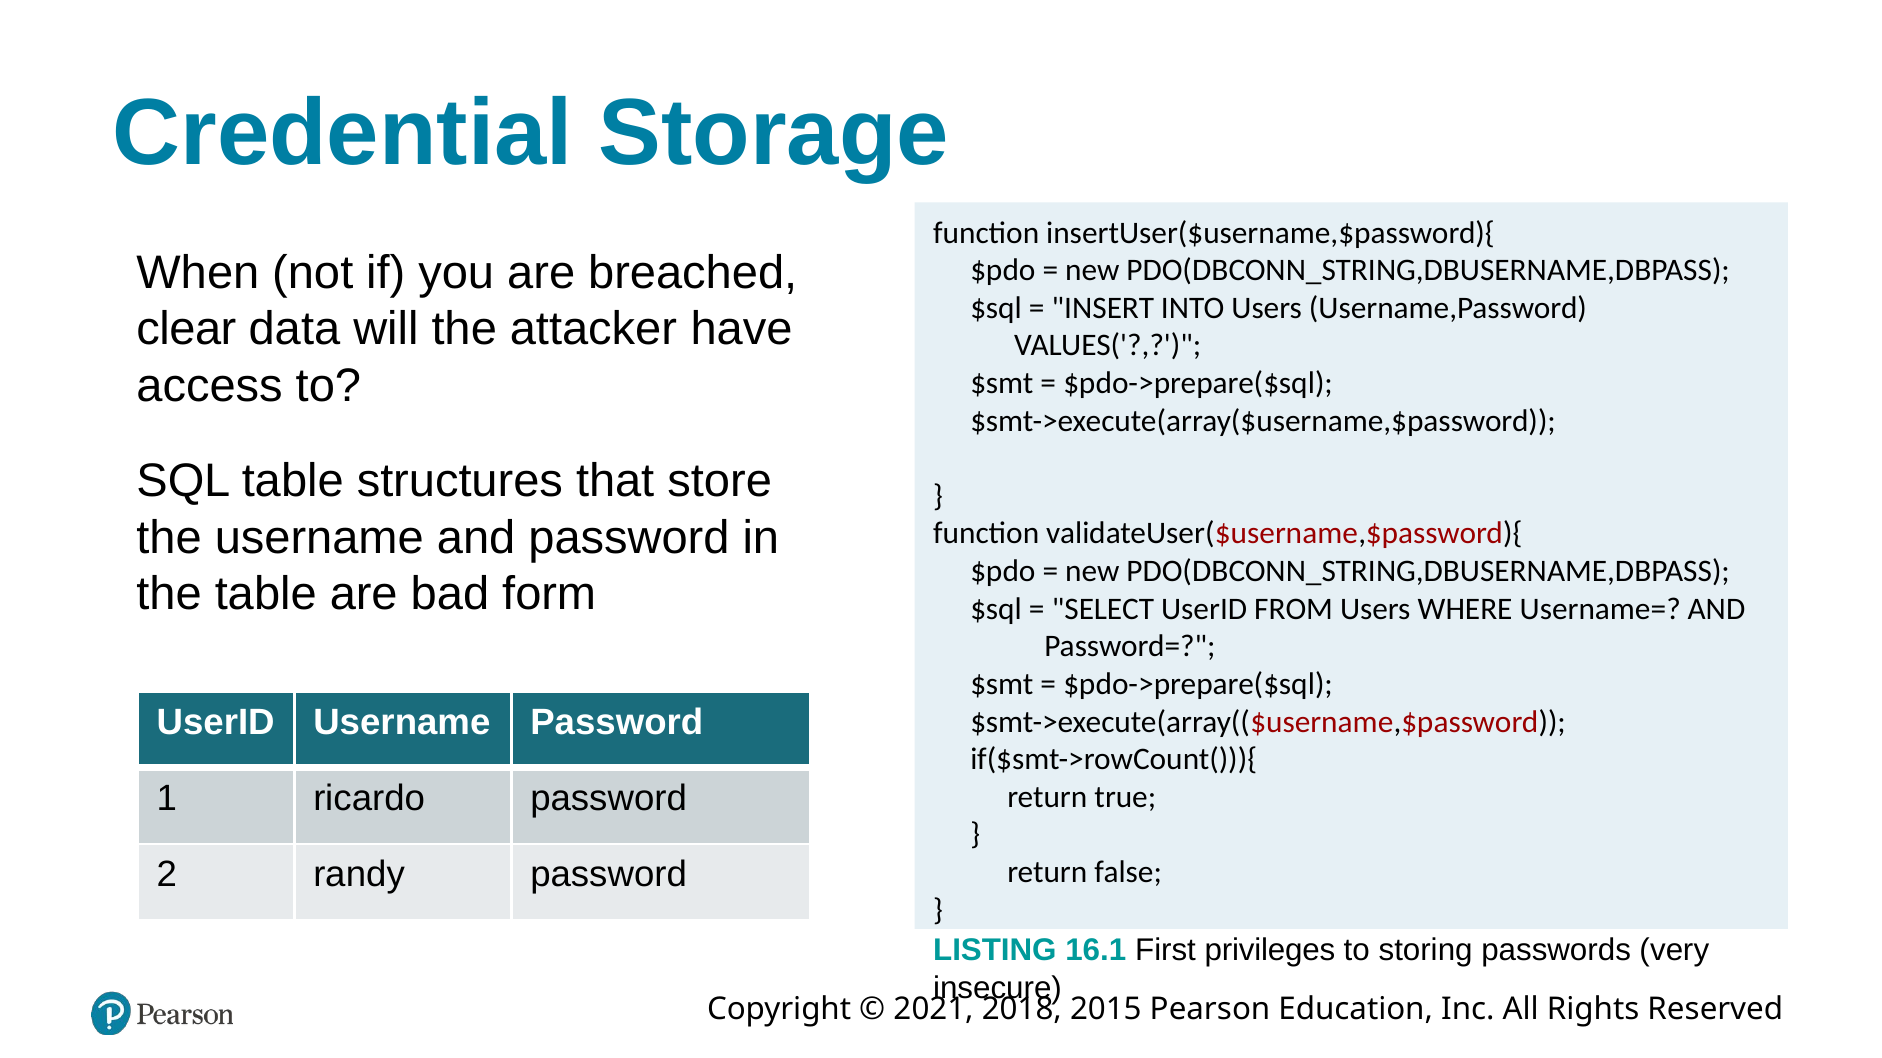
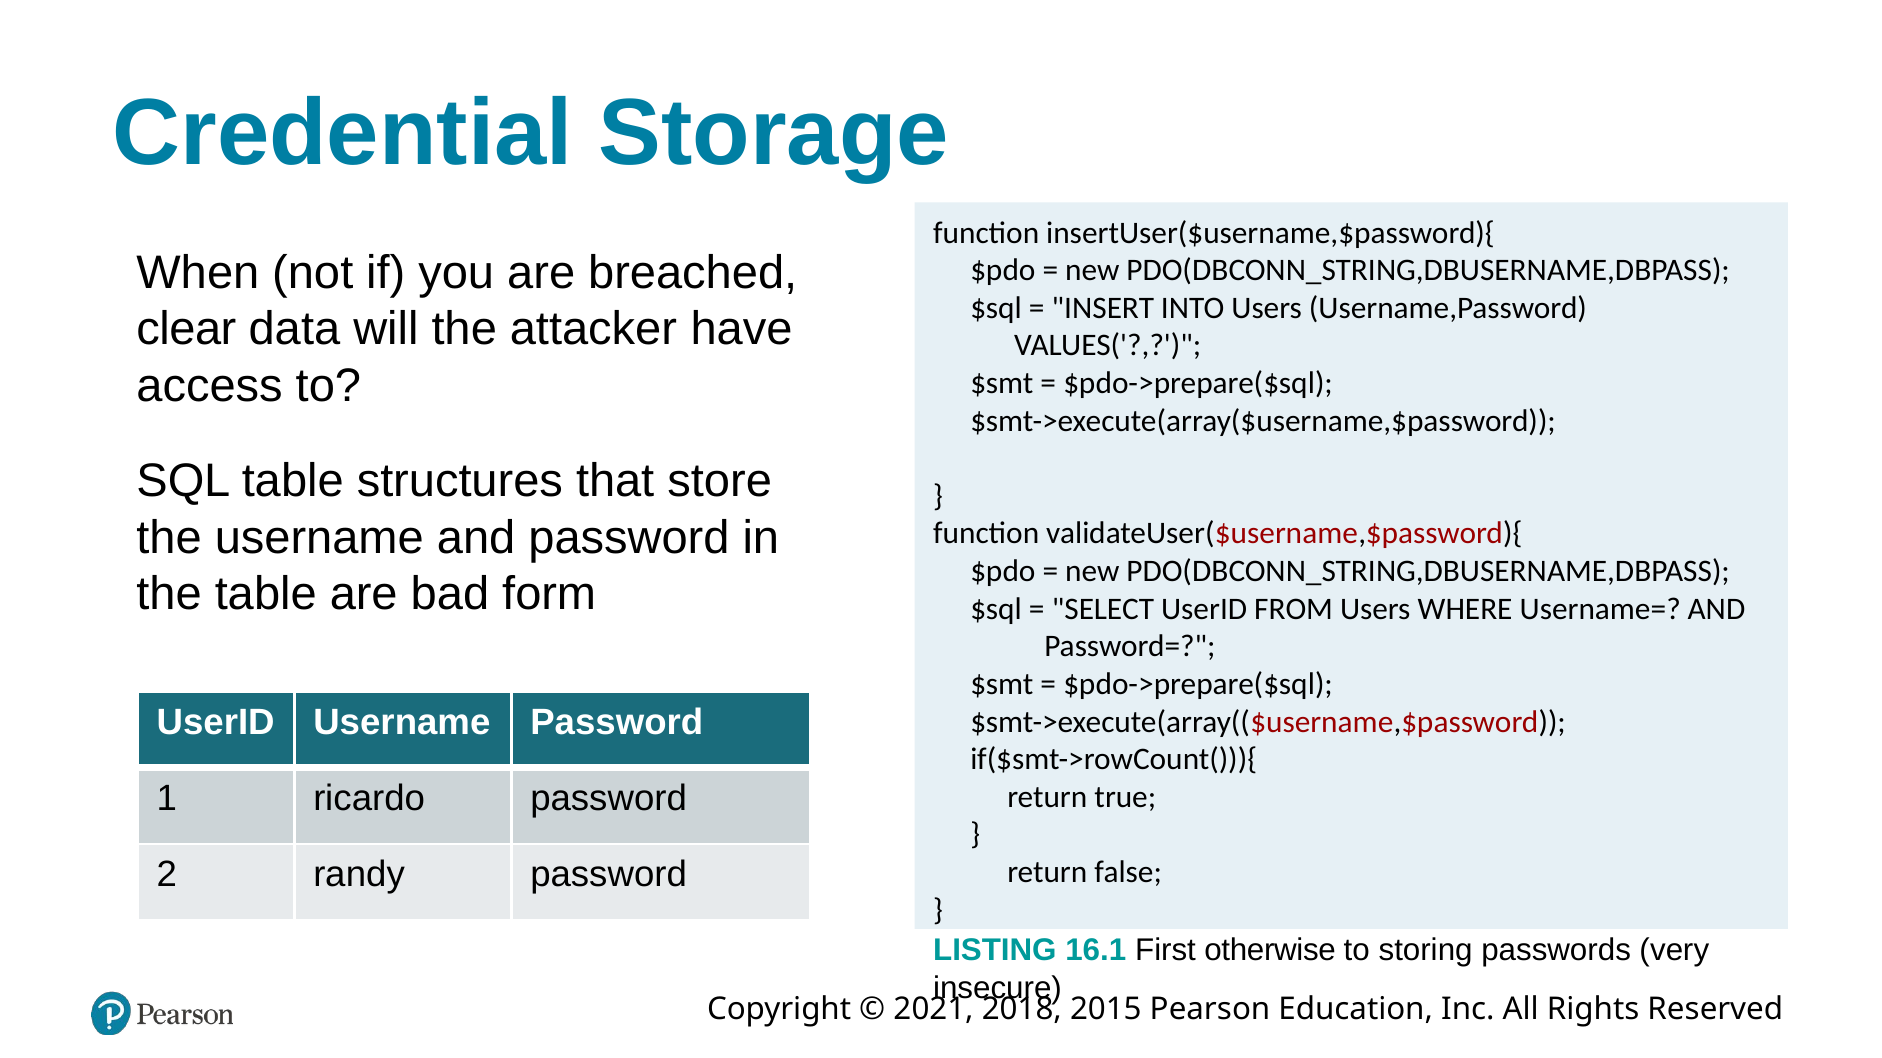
privileges: privileges -> otherwise
